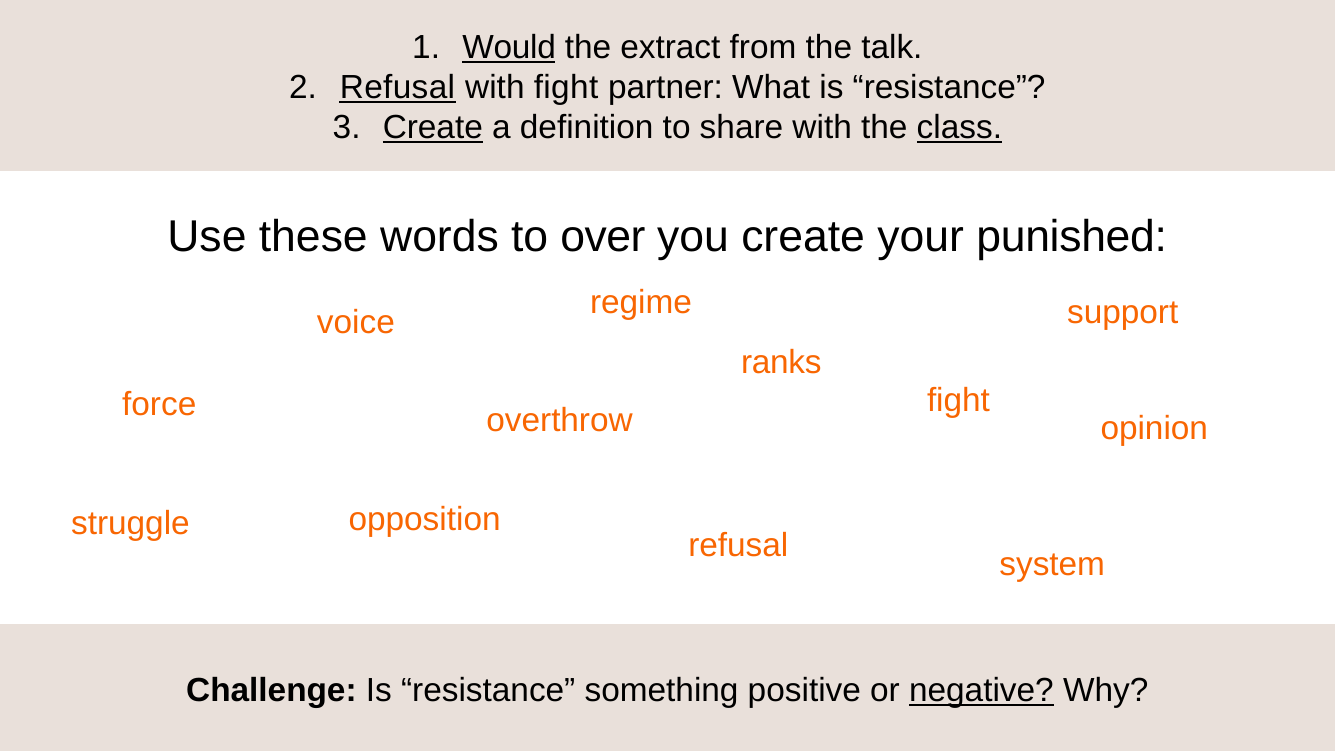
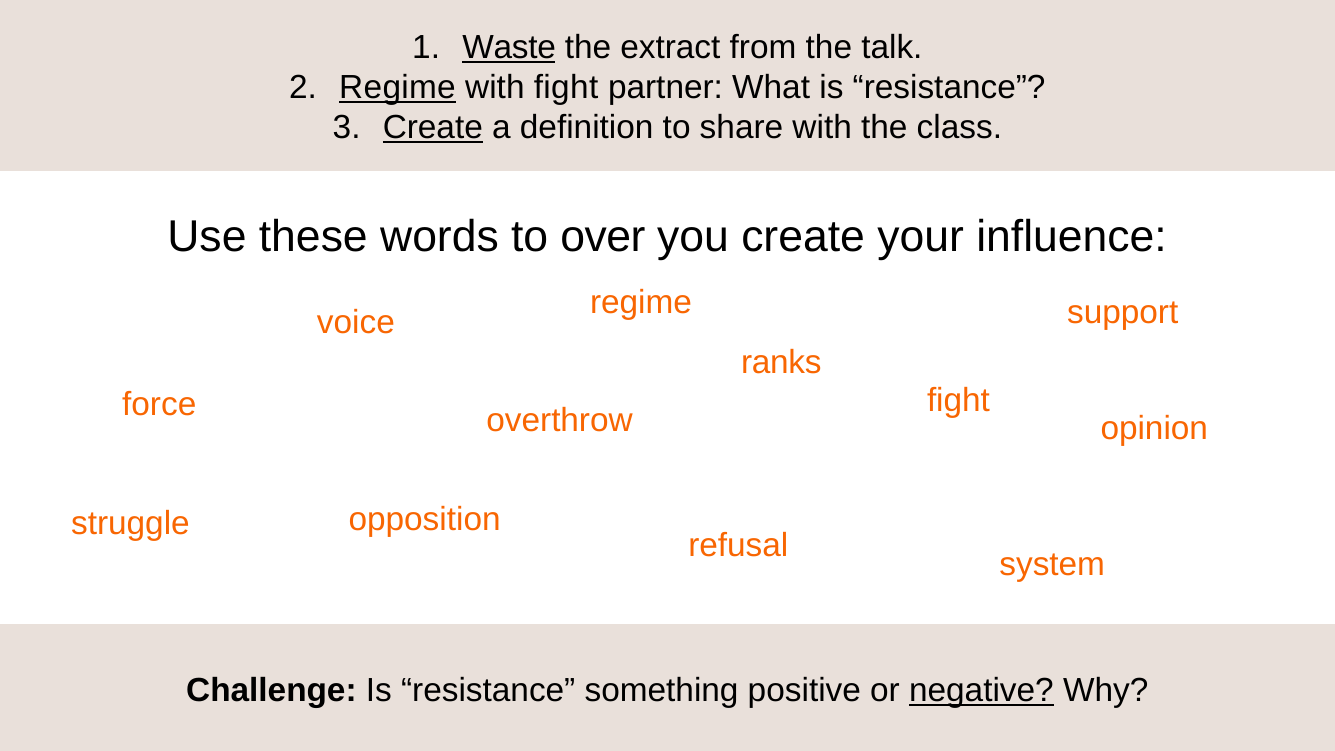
Would: Would -> Waste
Refusal at (397, 87): Refusal -> Regime
class underline: present -> none
punished: punished -> influence
